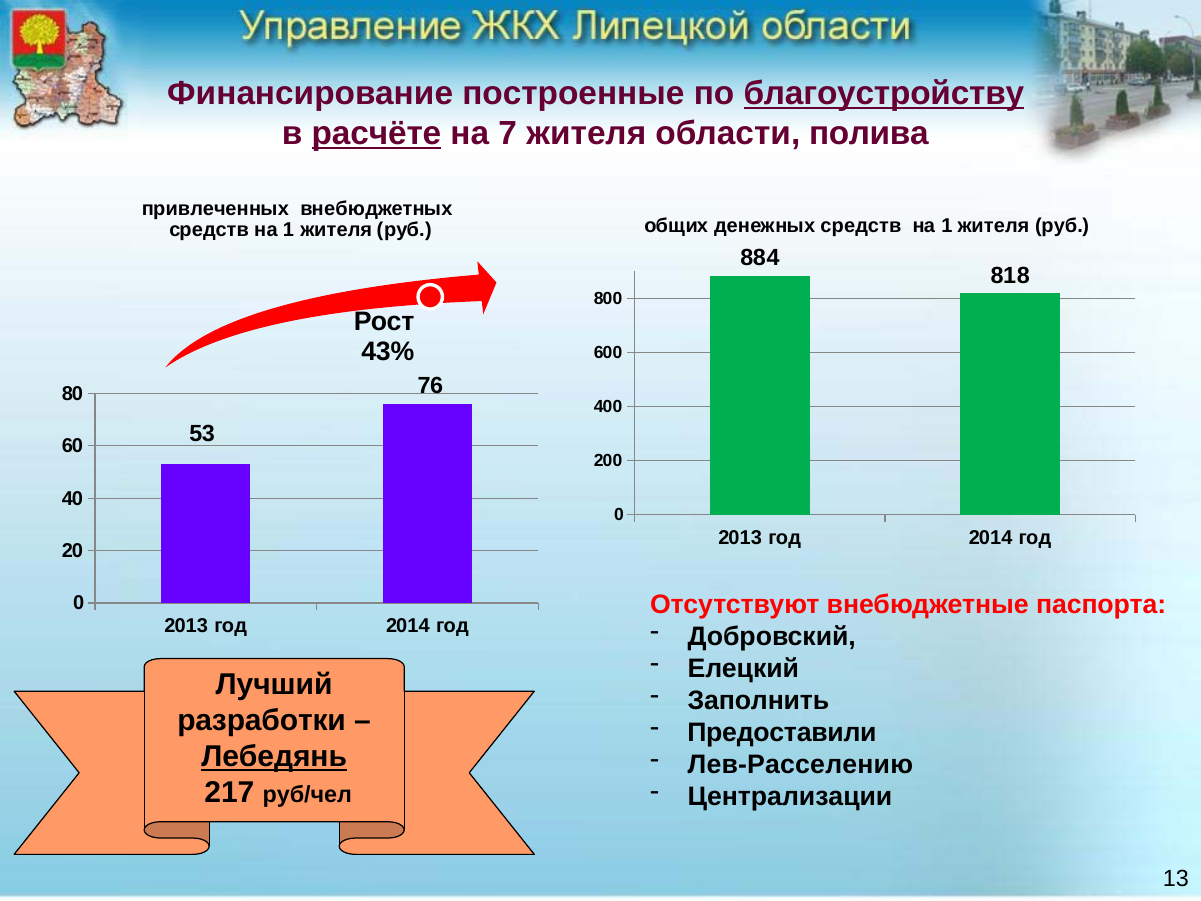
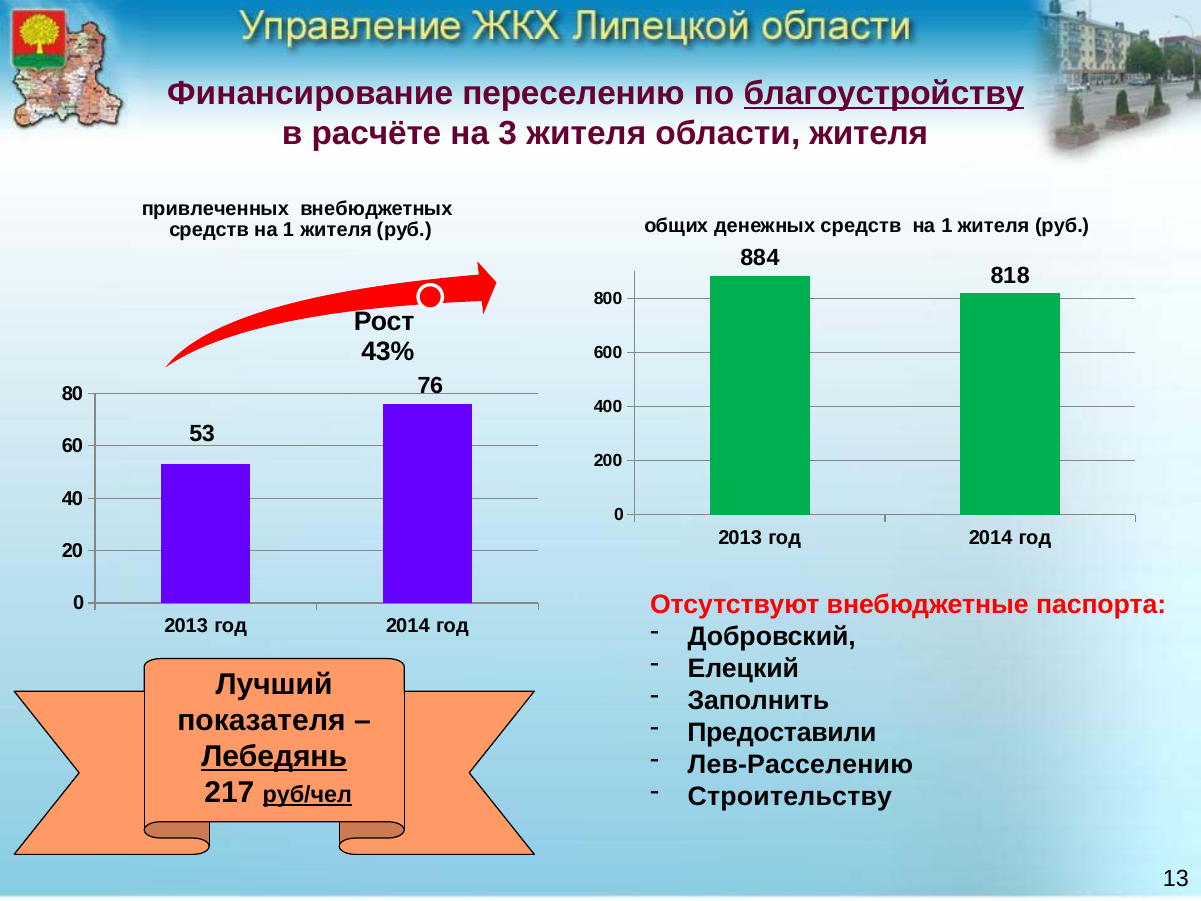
построенные: построенные -> переселению
расчёте underline: present -> none
7: 7 -> 3
области полива: полива -> жителя
разработки: разработки -> показателя
руб/чел underline: none -> present
Централизации: Централизации -> Строительству
